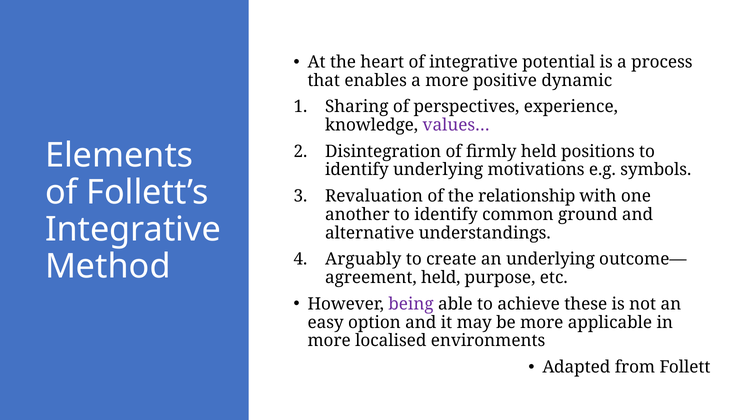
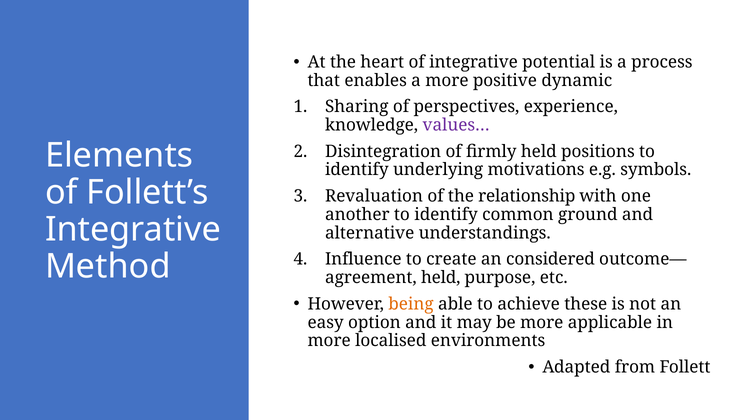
Arguably: Arguably -> Influence
an underlying: underlying -> considered
being colour: purple -> orange
